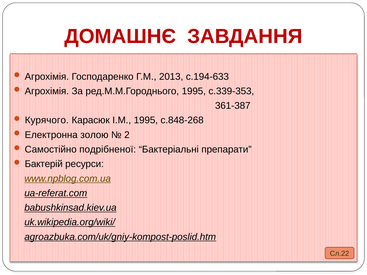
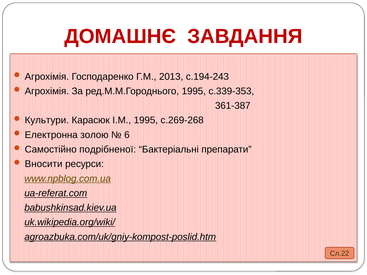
с.194-633: с.194-633 -> с.194-243
Курячого: Курячого -> Культури
с.848-268: с.848-268 -> с.269-268
2: 2 -> 6
Бактерій: Бактерій -> Вносити
